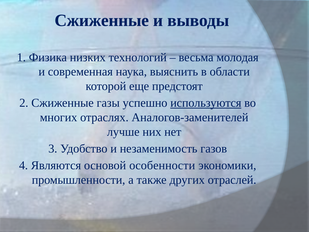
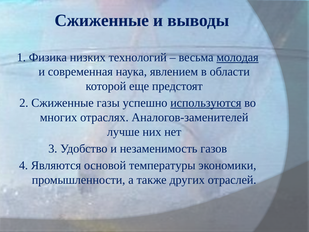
молодая underline: none -> present
выяснить: выяснить -> явлением
особенности: особенности -> температуры
